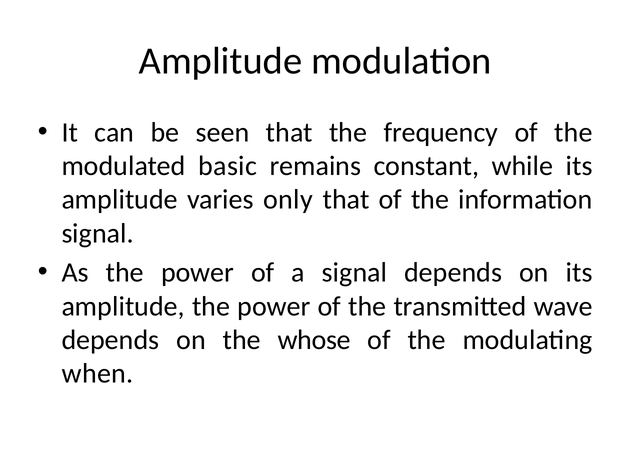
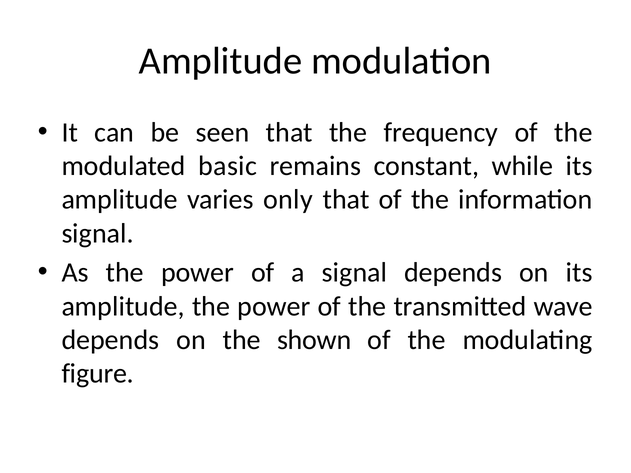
whose: whose -> shown
when: when -> figure
